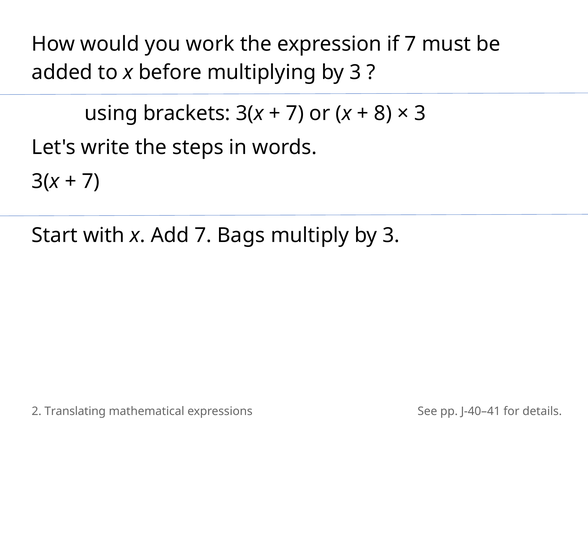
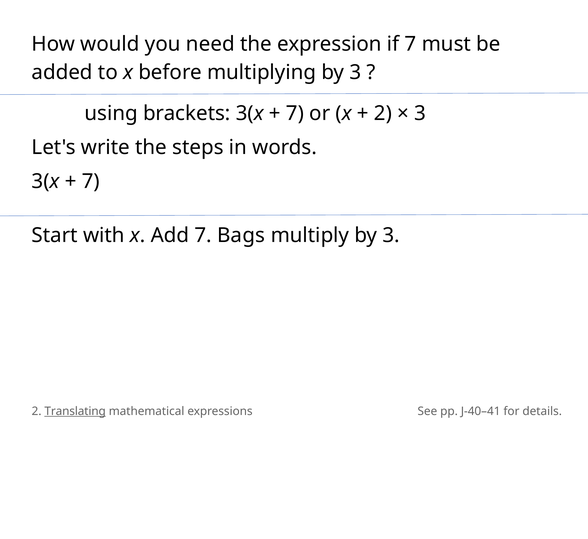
work: work -> need
8 at (383, 113): 8 -> 2
Translating underline: none -> present
